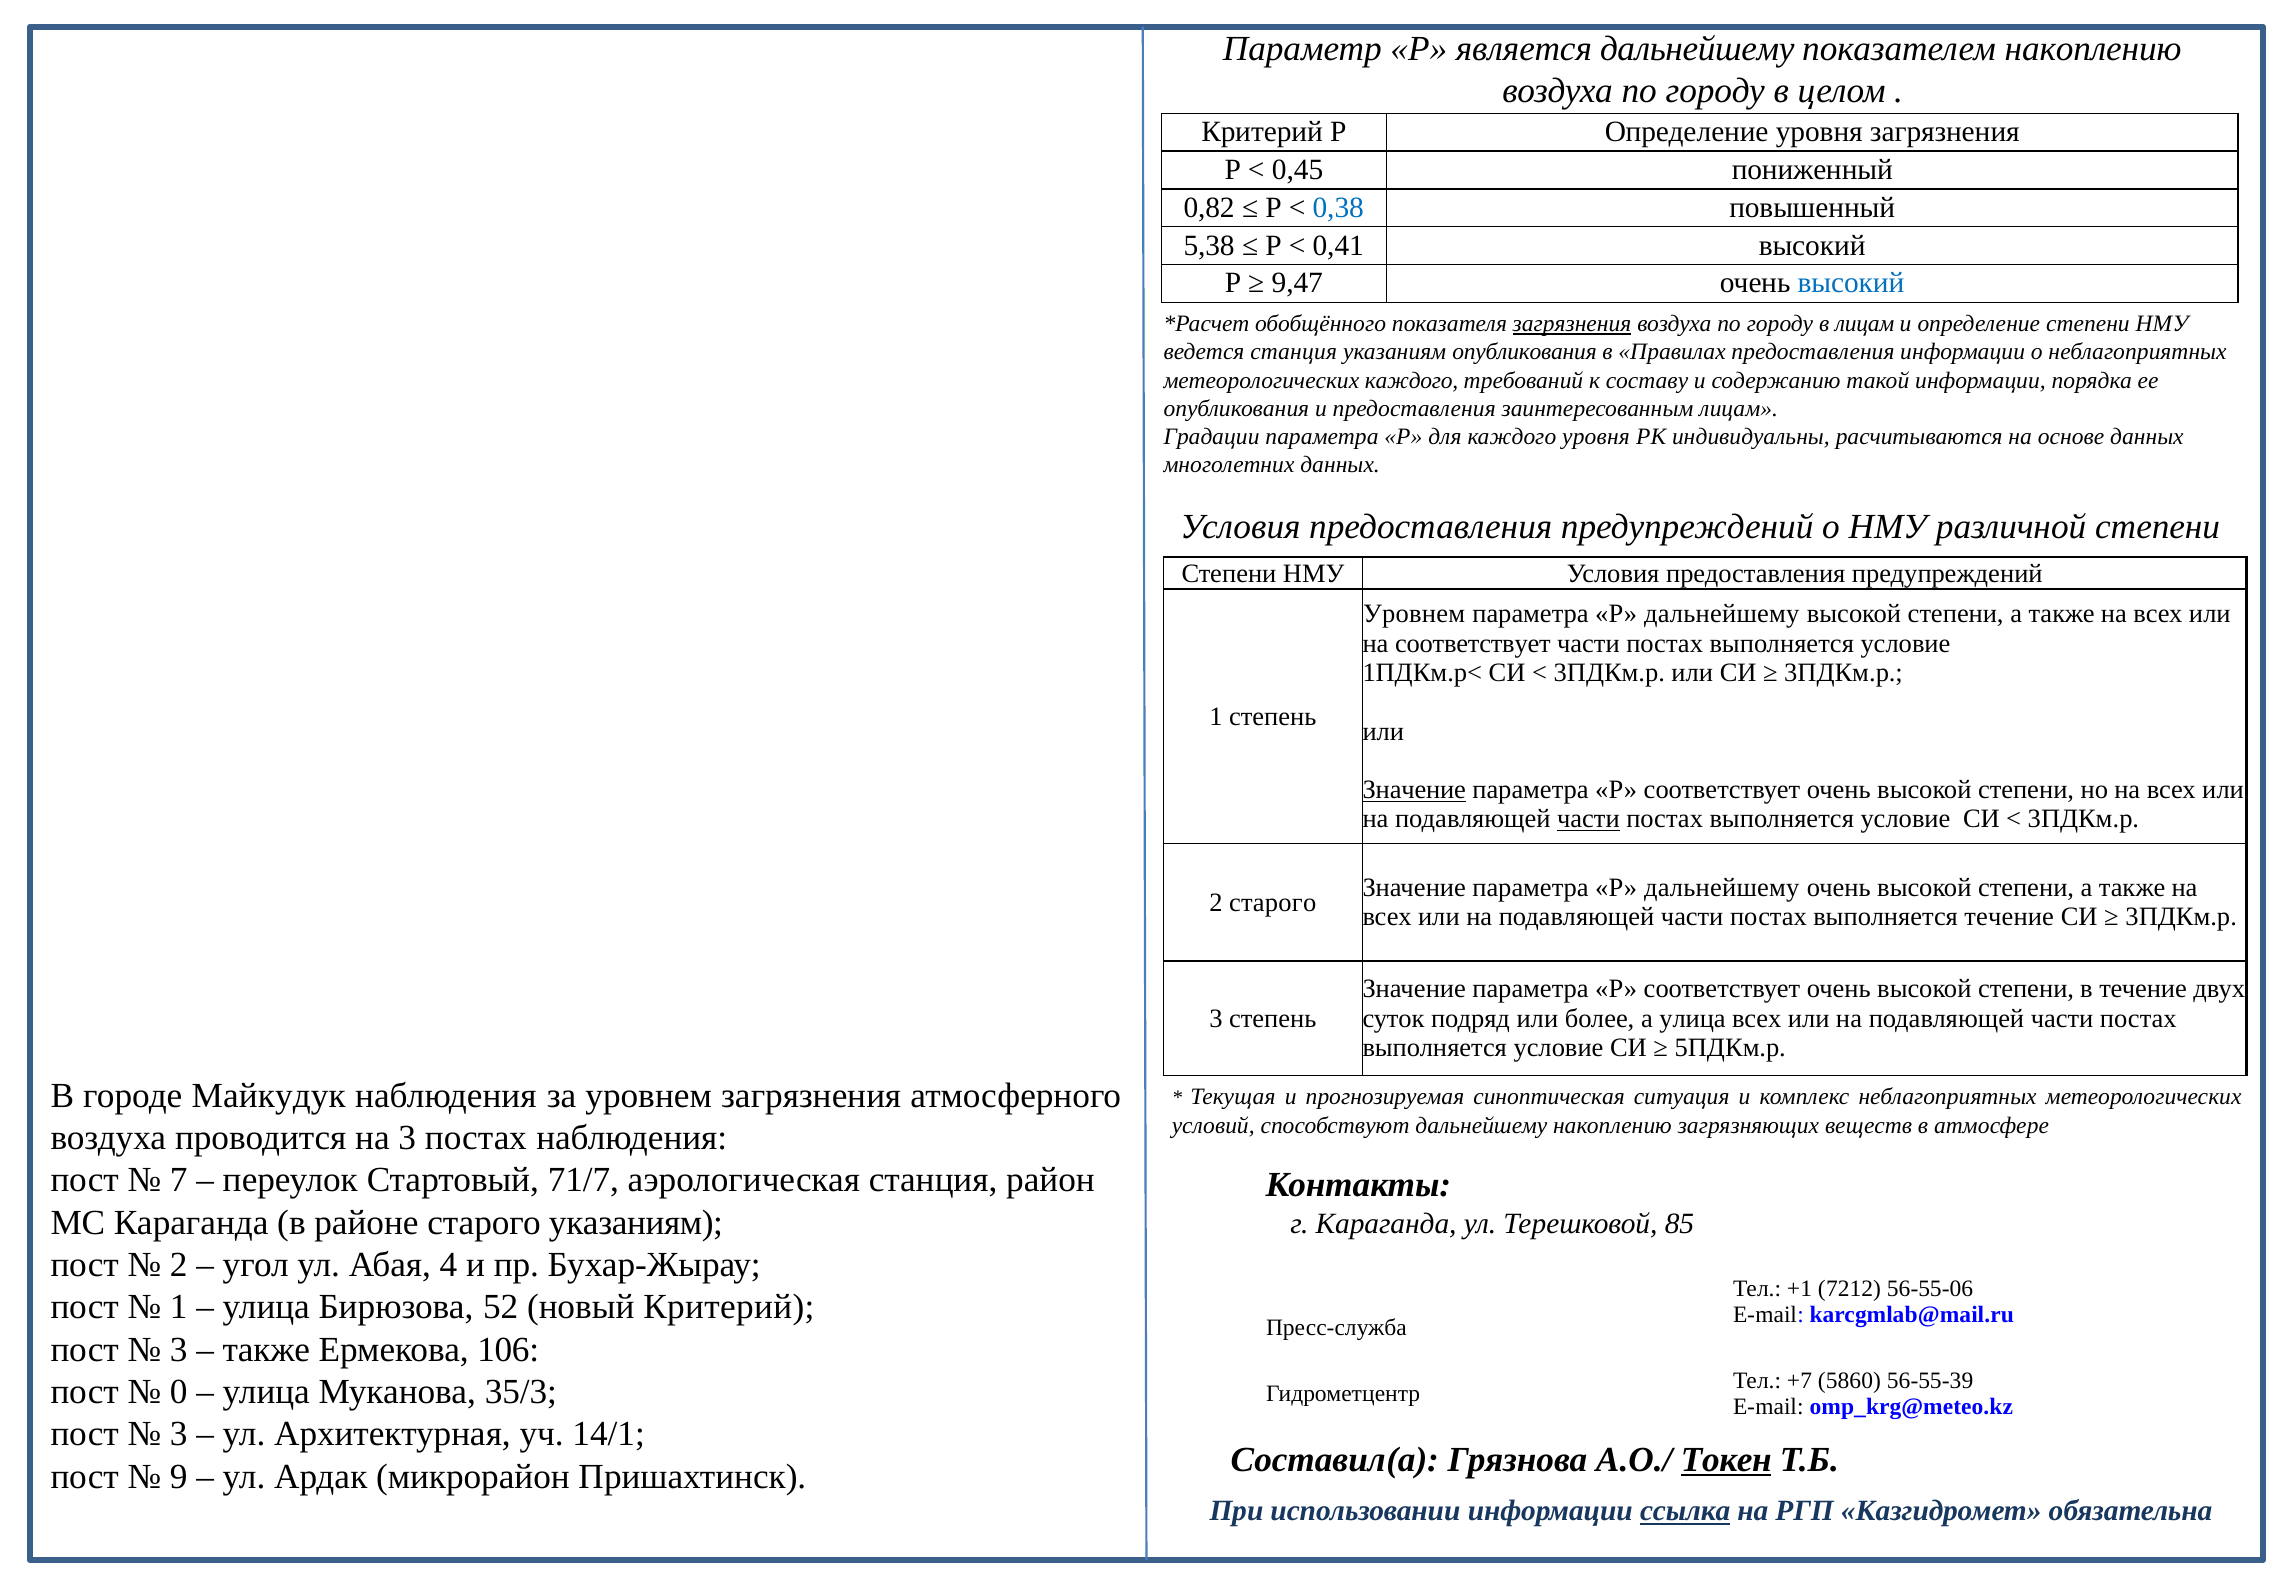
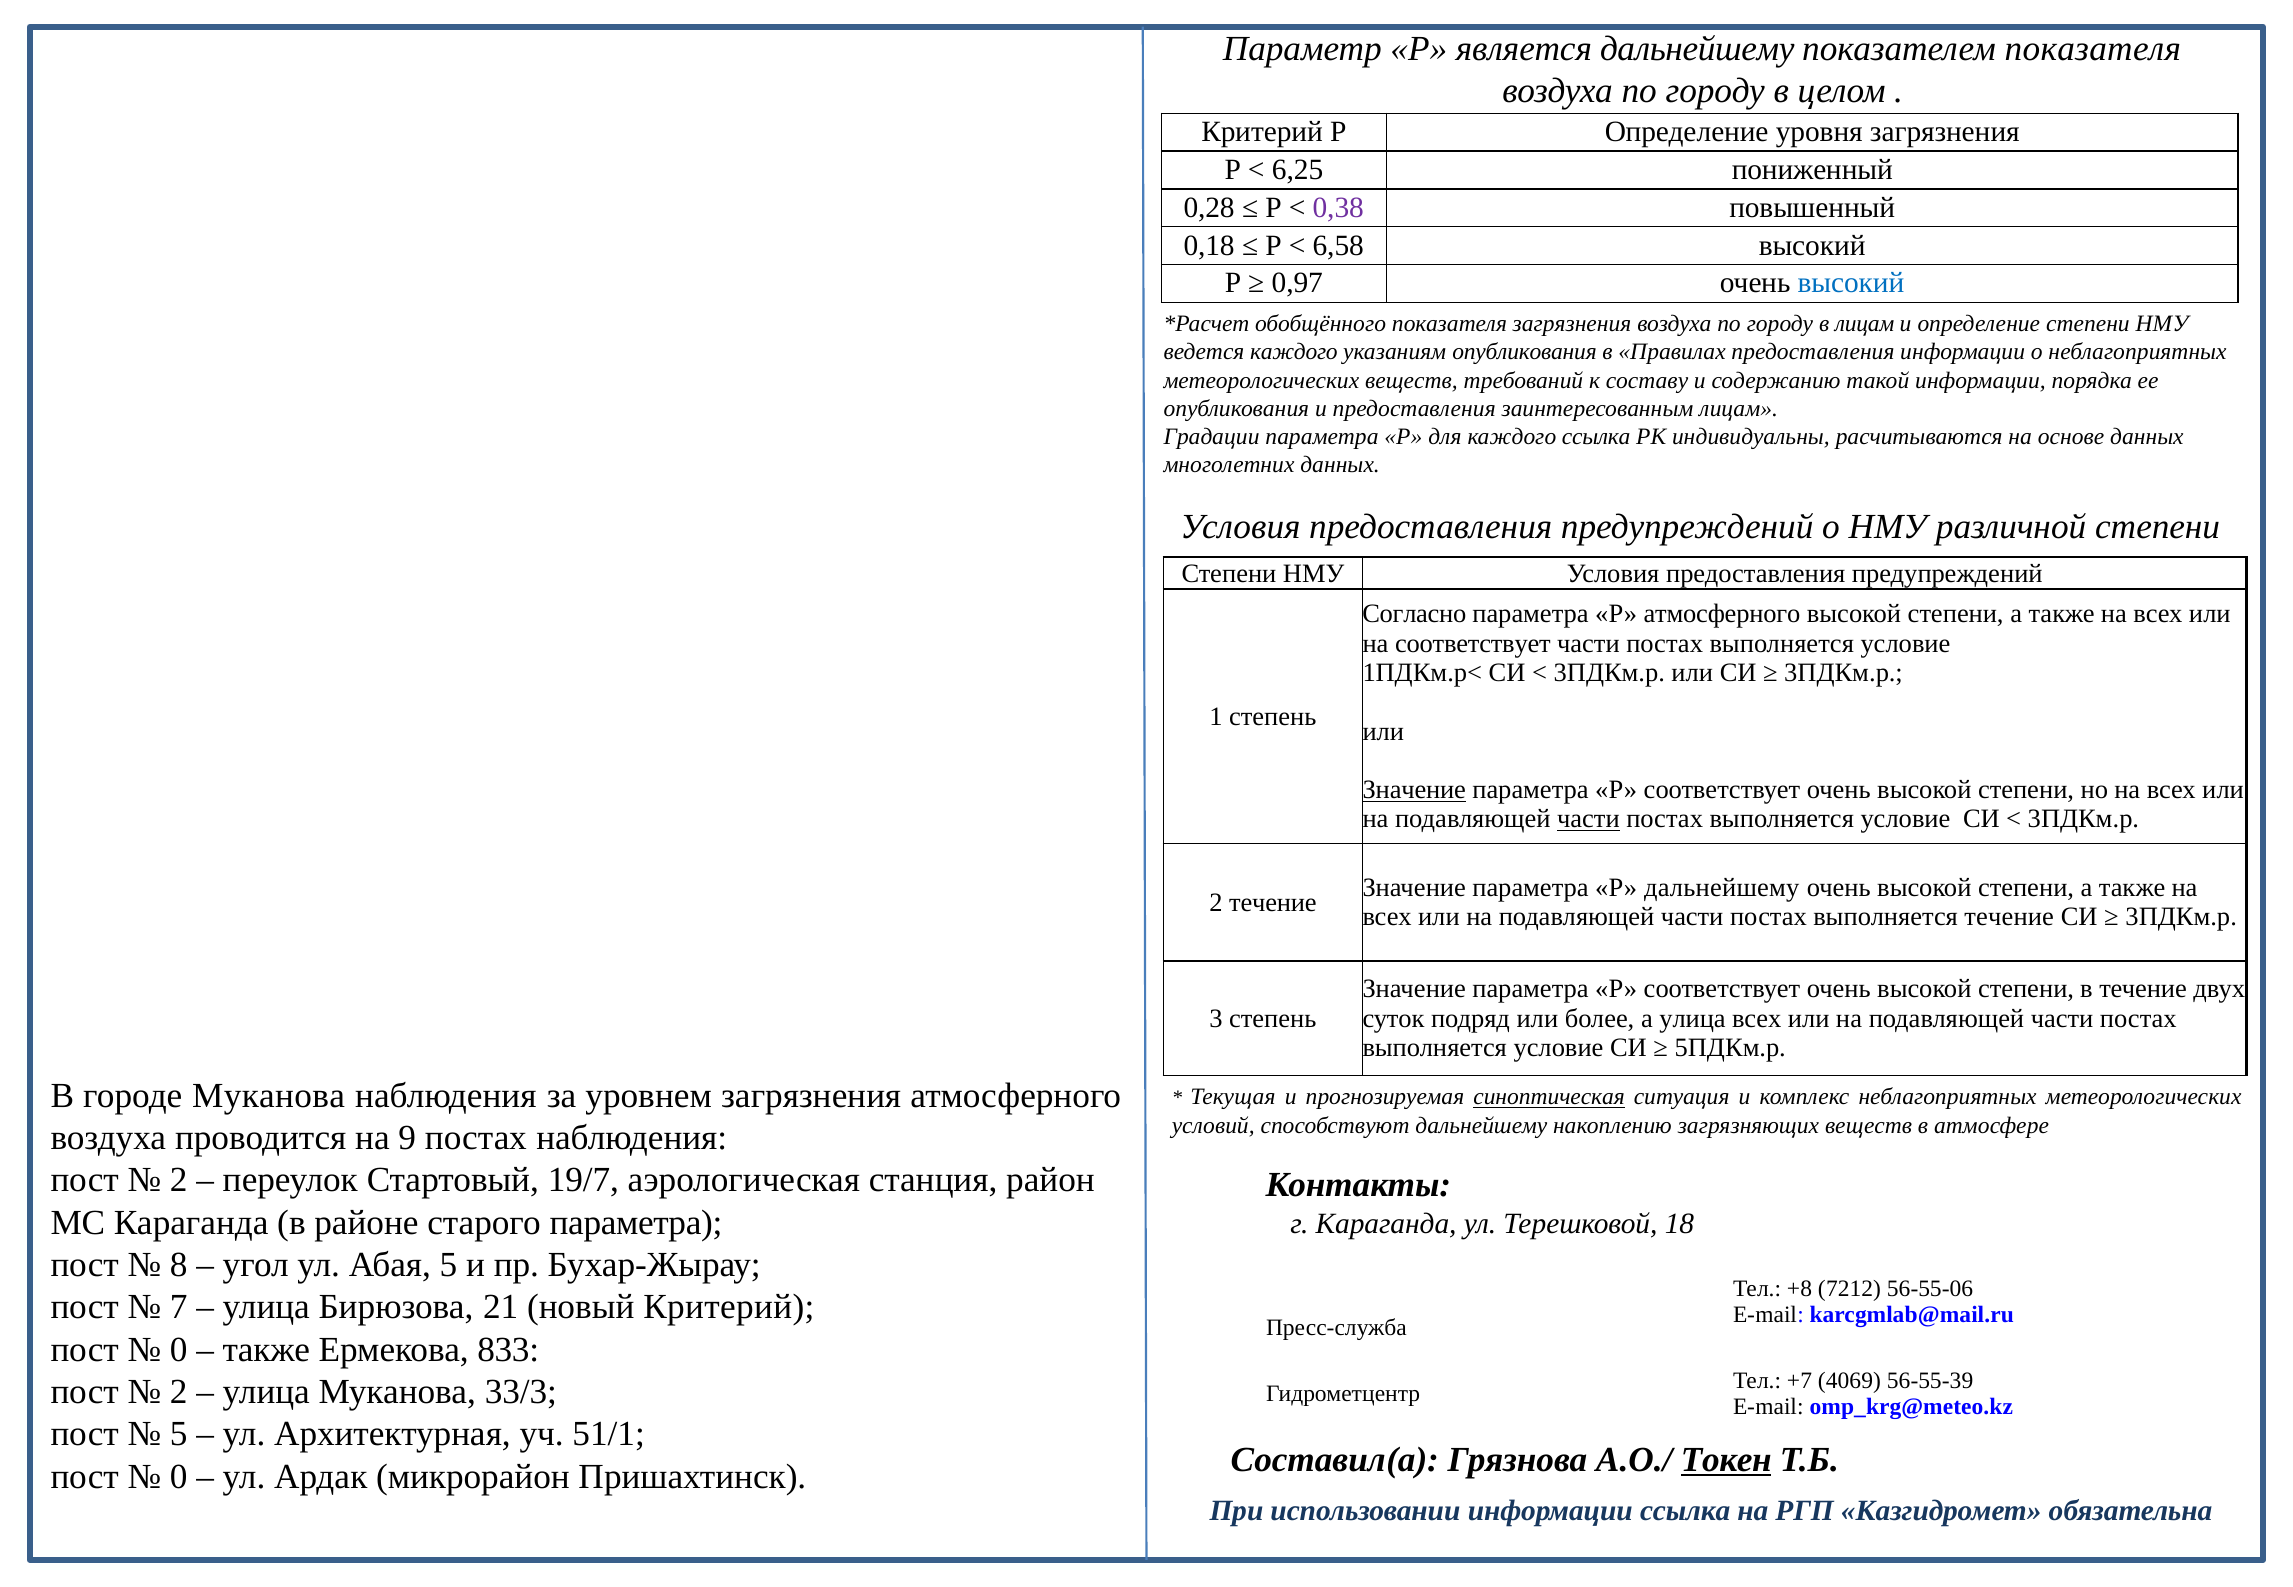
показателем накоплению: накоплению -> показателя
0,45: 0,45 -> 6,25
0,82: 0,82 -> 0,28
0,38 colour: blue -> purple
5,38: 5,38 -> 0,18
0,41: 0,41 -> 6,58
9,47: 9,47 -> 0,97
загрязнения at (1572, 324) underline: present -> none
ведется станция: станция -> каждого
метеорологических каждого: каждого -> веществ
каждого уровня: уровня -> ссылка
Уровнем at (1414, 614): Уровнем -> Согласно
дальнейшему at (1722, 614): дальнейшему -> атмосферного
2 старого: старого -> течение
городе Майкудук: Майкудук -> Муканова
синоптическая underline: none -> present
на 3: 3 -> 9
7 at (179, 1180): 7 -> 2
71/7: 71/7 -> 19/7
старого указаниям: указаниям -> параметра
85: 85 -> 18
2 at (179, 1265): 2 -> 8
Абая 4: 4 -> 5
+1: +1 -> +8
1 at (179, 1307): 1 -> 7
52: 52 -> 21
3 at (179, 1350): 3 -> 0
106: 106 -> 833
5860: 5860 -> 4069
0 at (179, 1392): 0 -> 2
35/3: 35/3 -> 33/3
3 at (179, 1434): 3 -> 5
14/1: 14/1 -> 51/1
9 at (179, 1477): 9 -> 0
ссылка at (1685, 1512) underline: present -> none
